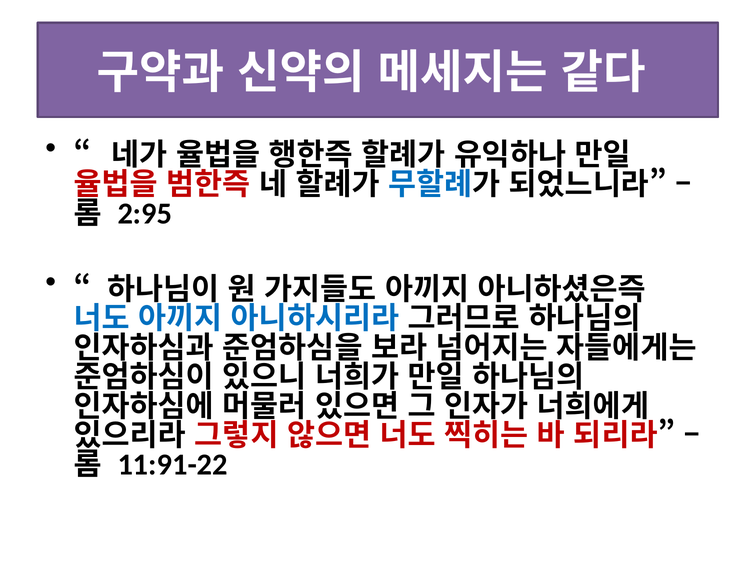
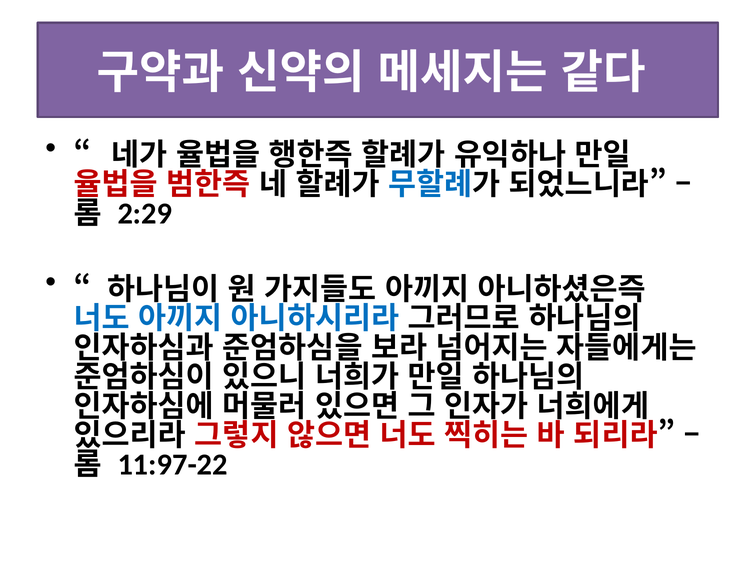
2:95: 2:95 -> 2:29
11:91-22: 11:91-22 -> 11:97-22
